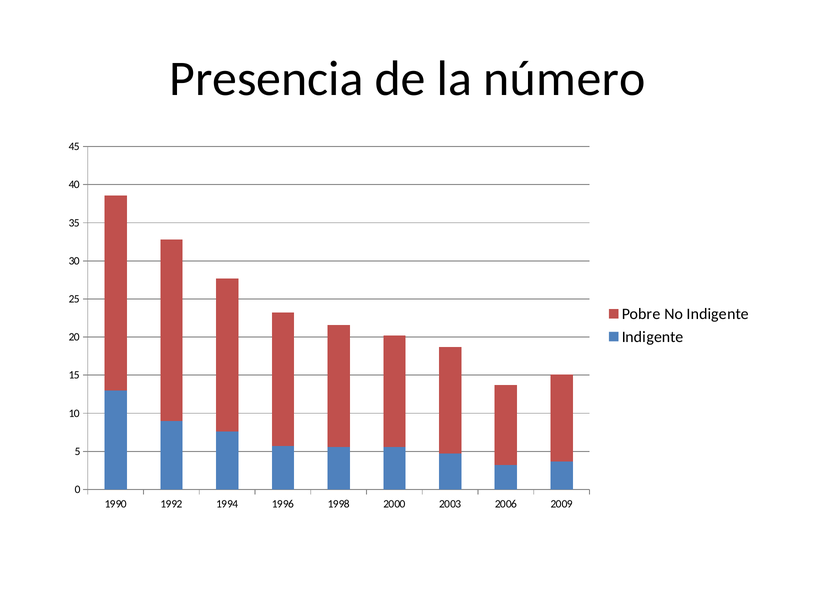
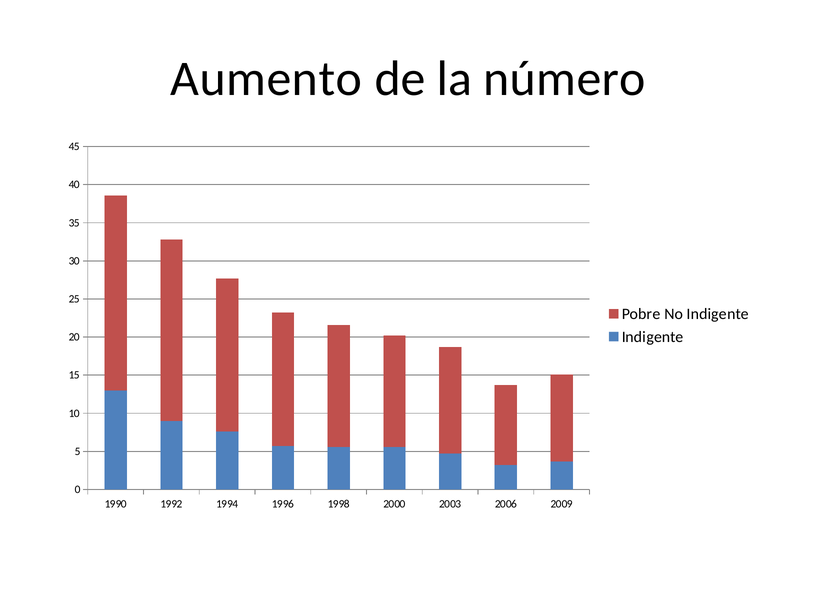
Presencia: Presencia -> Aumento
